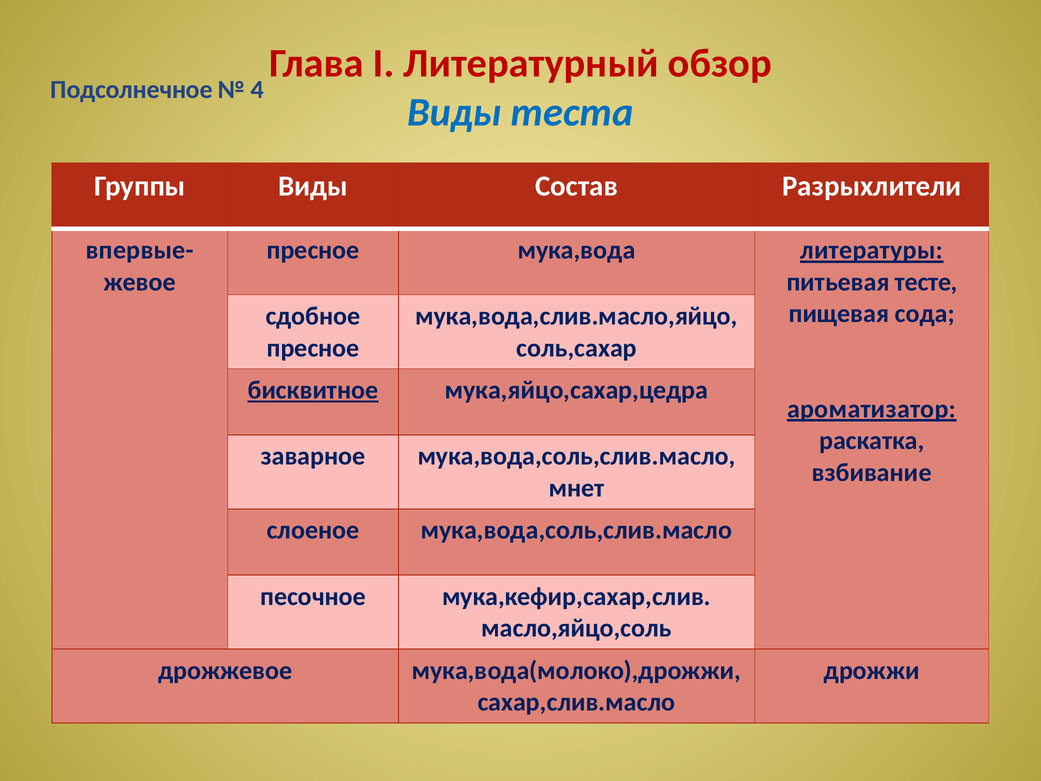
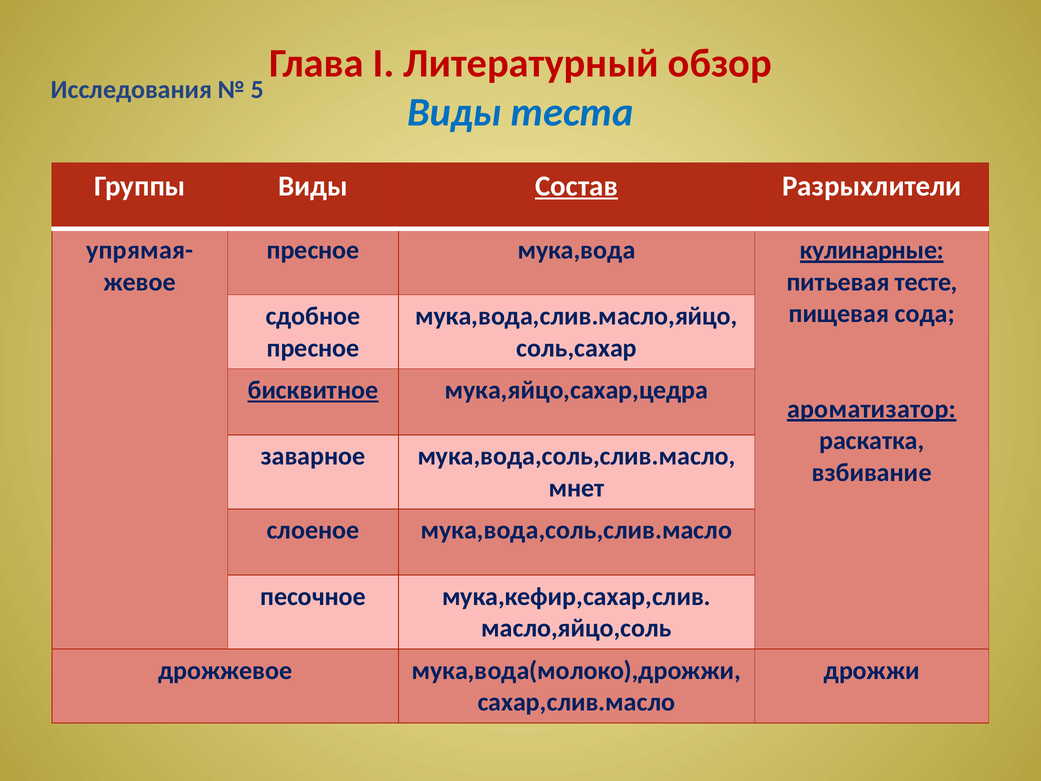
Подсолнечное: Подсолнечное -> Исследования
4: 4 -> 5
Состав underline: none -> present
впервые-: впервые- -> упрямая-
литературы: литературы -> кулинарные
